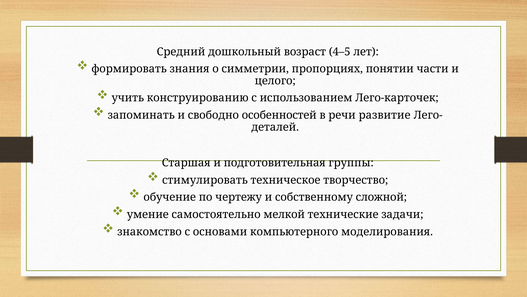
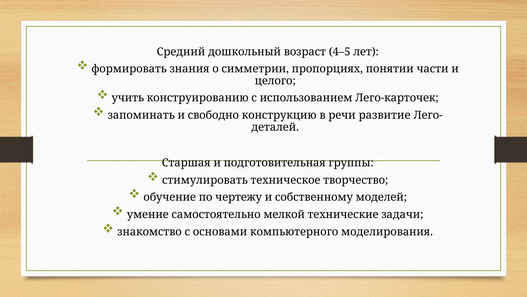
особенностей: особенностей -> конструкцию
сложной: сложной -> моделей
